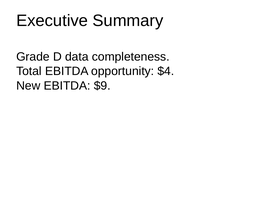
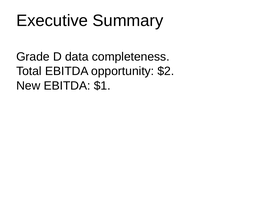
$4: $4 -> $2
$9: $9 -> $1
